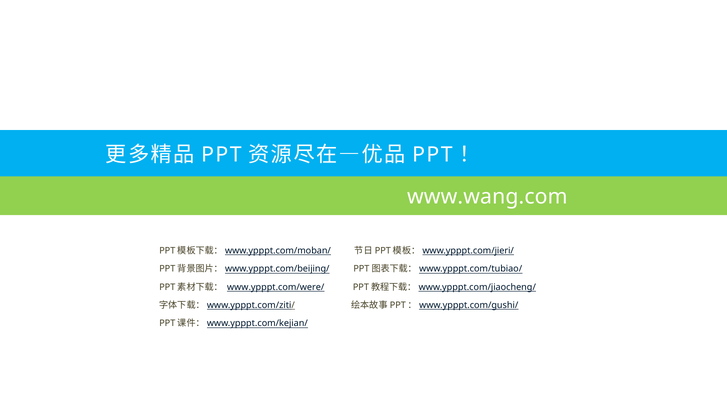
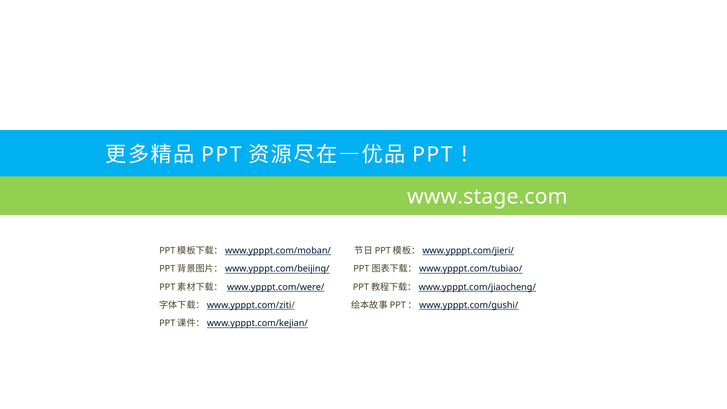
www.wang.com: www.wang.com -> www.stage.com
